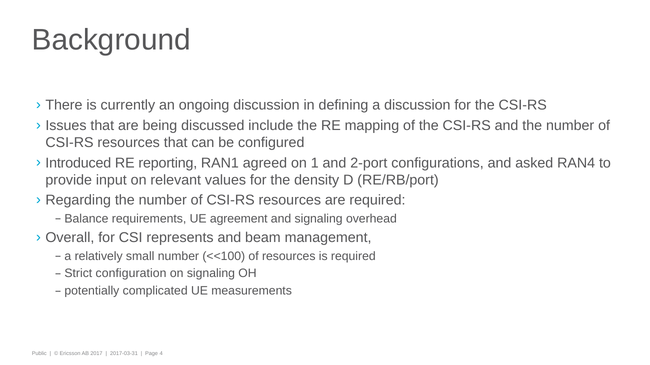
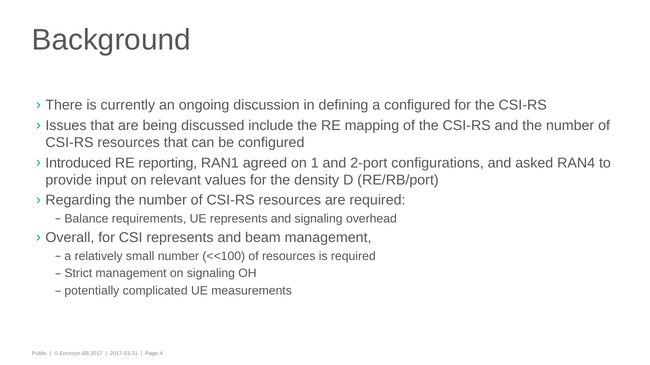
a discussion: discussion -> configured
UE agreement: agreement -> represents
Strict configuration: configuration -> management
